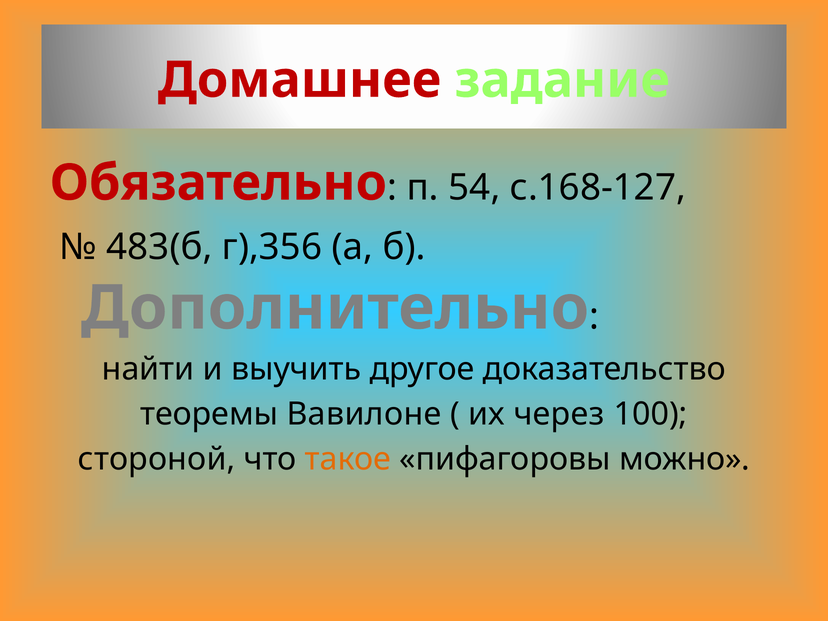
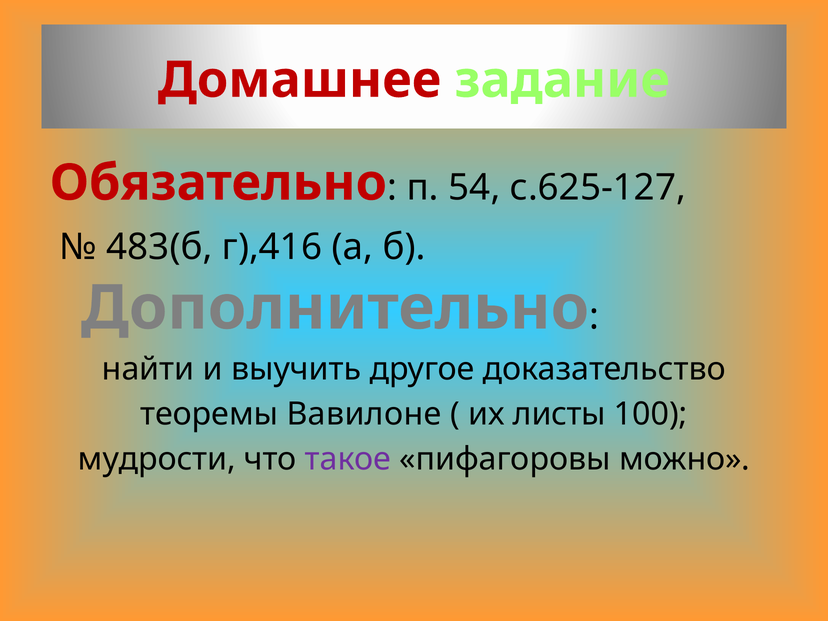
с.168-127: с.168-127 -> с.625-127
г),356: г),356 -> г),416
через: через -> листы
стороной: стороной -> мудрости
такое colour: orange -> purple
